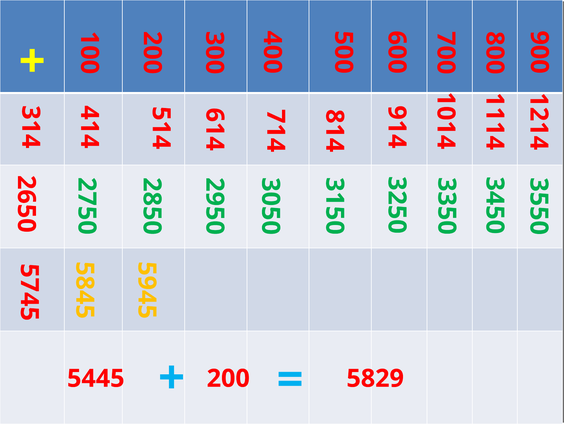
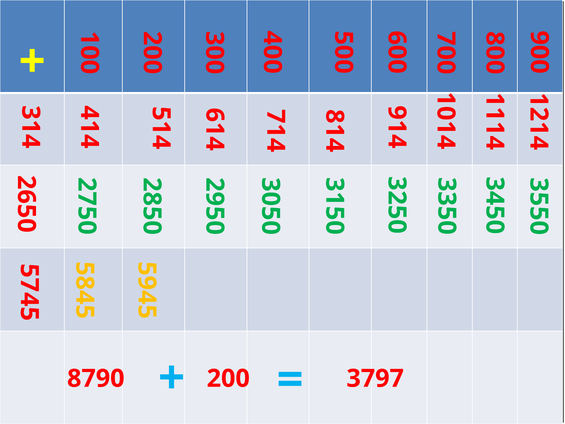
5445: 5445 -> 8790
5829: 5829 -> 3797
